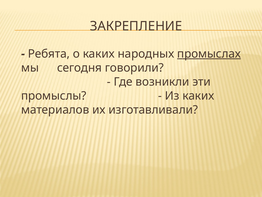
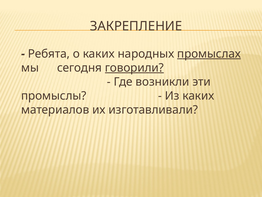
говорили underline: none -> present
